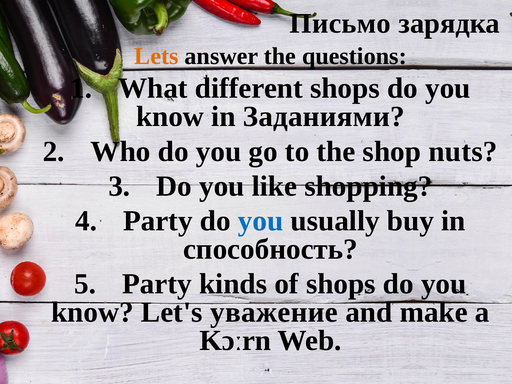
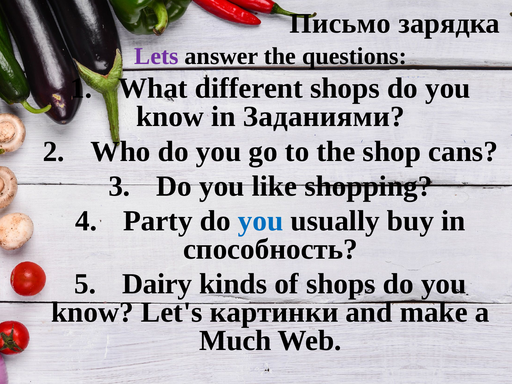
Lets colour: orange -> purple
nuts: nuts -> cans
5 Party: Party -> Dairy
уважение: уважение -> картинки
Kɔːrn: Kɔːrn -> Much
